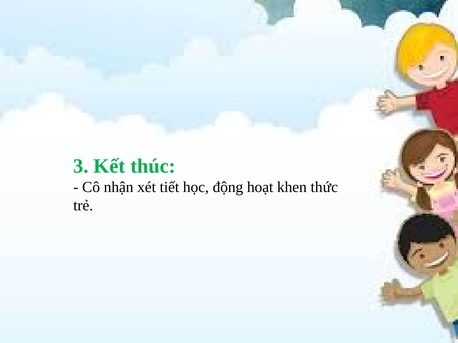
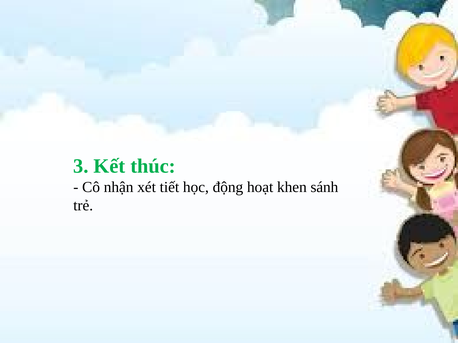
thức: thức -> sánh
